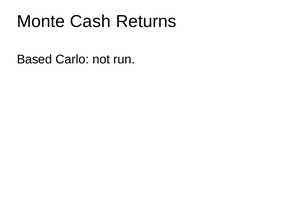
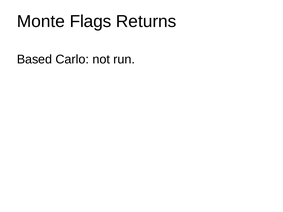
Cash: Cash -> Flags
